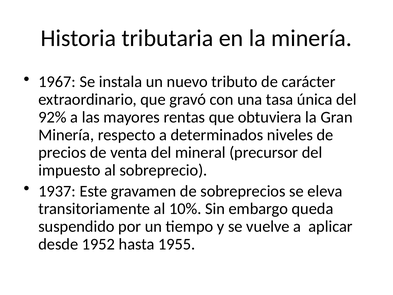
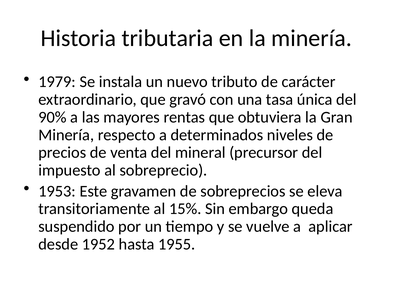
1967: 1967 -> 1979
92%: 92% -> 90%
1937: 1937 -> 1953
10%: 10% -> 15%
